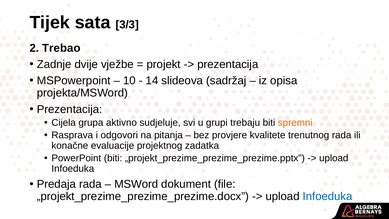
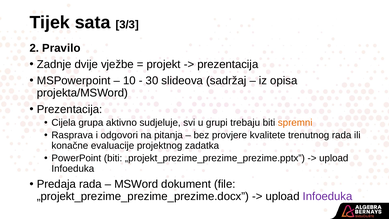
Trebao: Trebao -> Pravilo
14: 14 -> 30
Infoeduka at (328, 196) colour: blue -> purple
